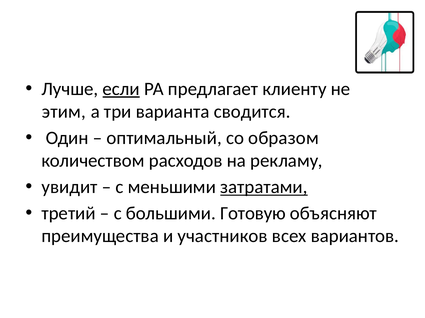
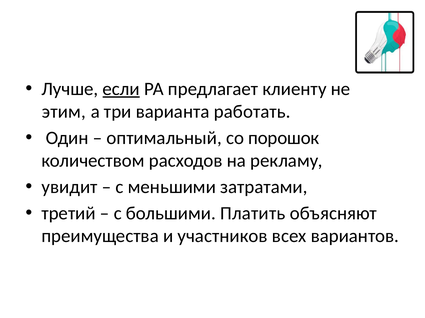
сводится: сводится -> работать
образом: образом -> порошок
затратами underline: present -> none
Готовую: Готовую -> Платить
